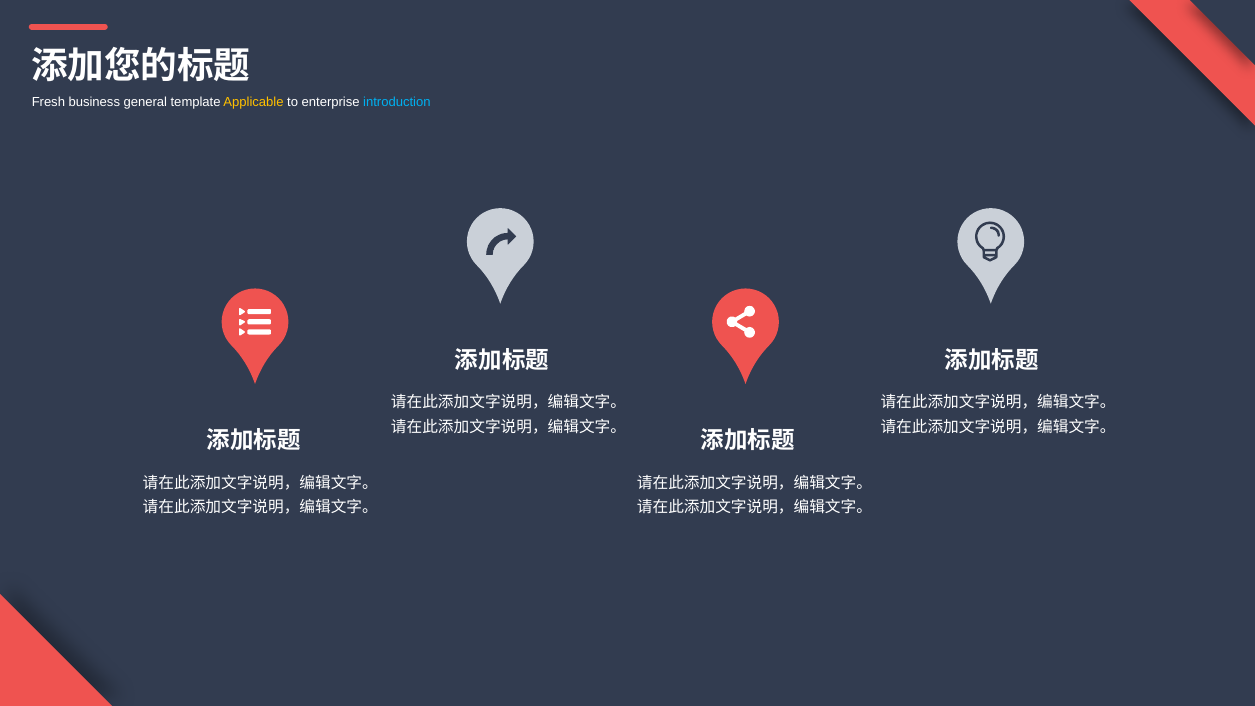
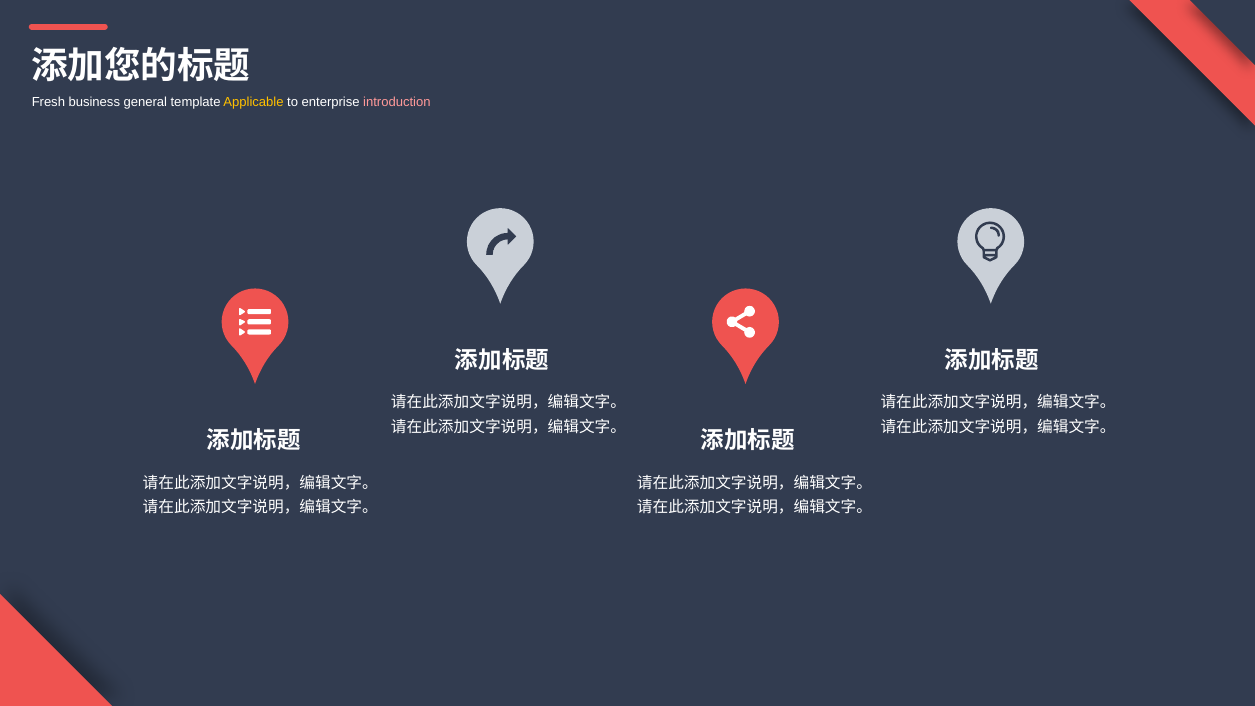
introduction colour: light blue -> pink
